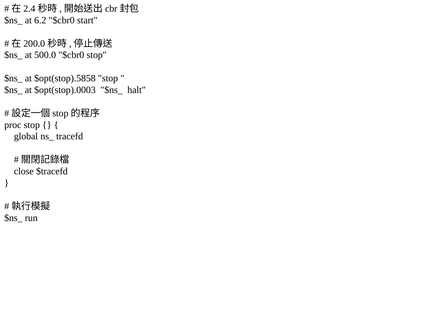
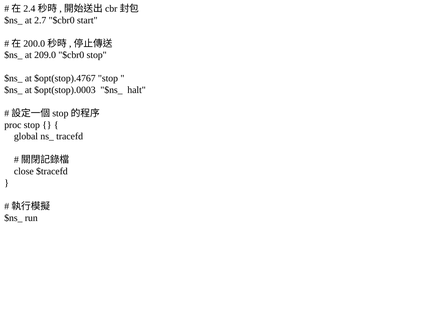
6.2: 6.2 -> 2.7
500.0: 500.0 -> 209.0
$opt(stop).5858: $opt(stop).5858 -> $opt(stop).4767
